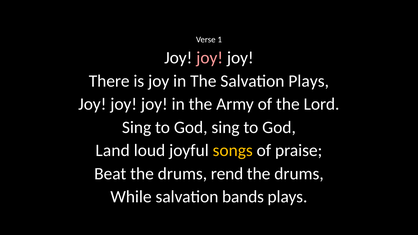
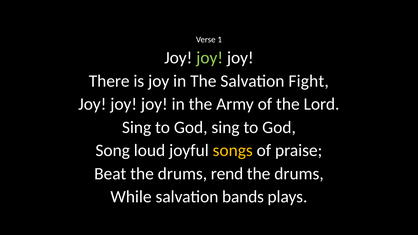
joy at (210, 58) colour: pink -> light green
Salvation Plays: Plays -> Fight
Land: Land -> Song
